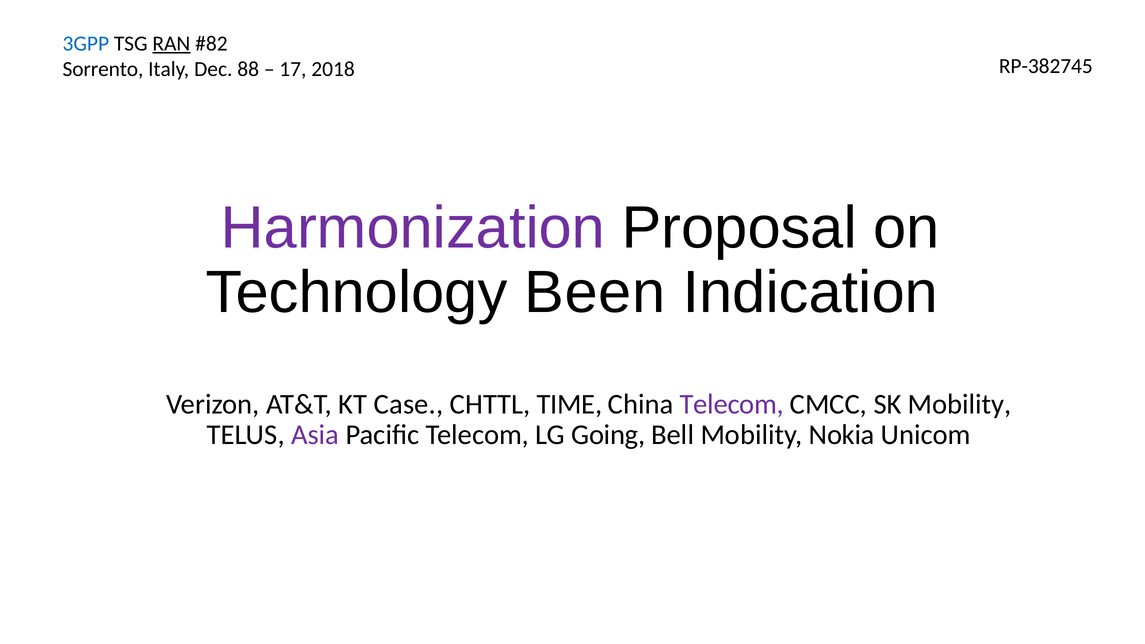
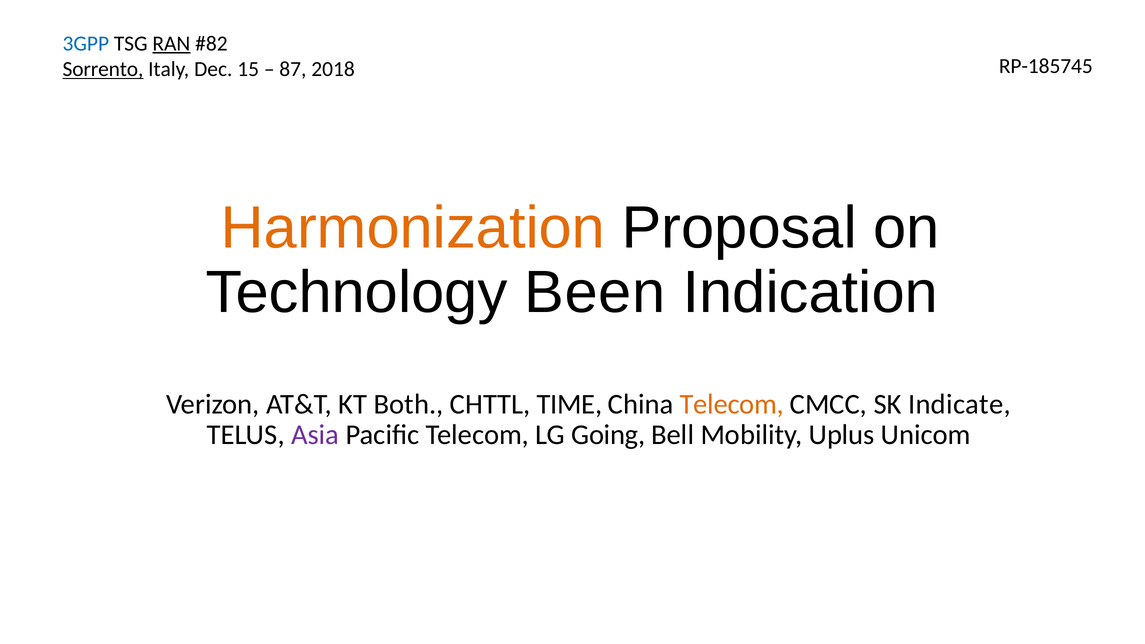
Sorrento underline: none -> present
88: 88 -> 15
17: 17 -> 87
RP-382745: RP-382745 -> RP-185745
Harmonization colour: purple -> orange
Case: Case -> Both
Telecom at (732, 404) colour: purple -> orange
SK Mobility: Mobility -> Indicate
Nokia: Nokia -> Uplus
